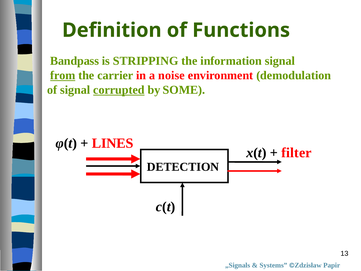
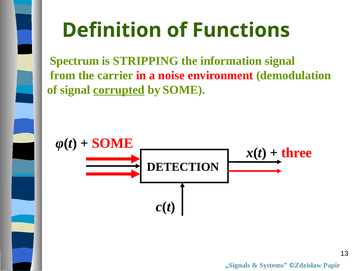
Bandpass: Bandpass -> Spectrum
from underline: present -> none
LINES at (113, 143): LINES -> SOME
filter: filter -> three
